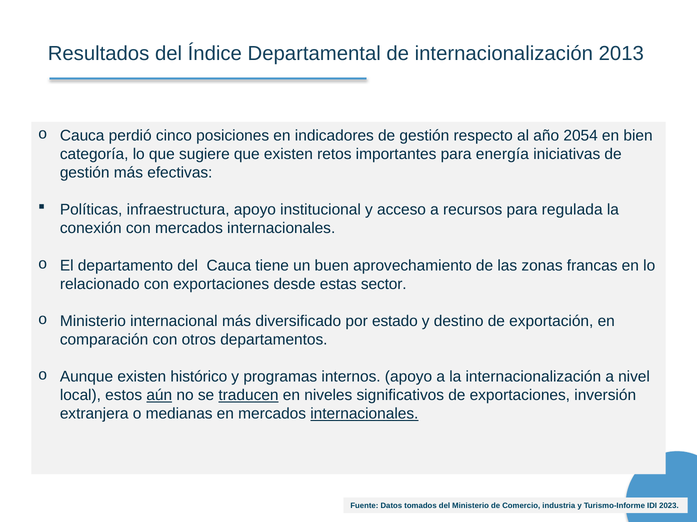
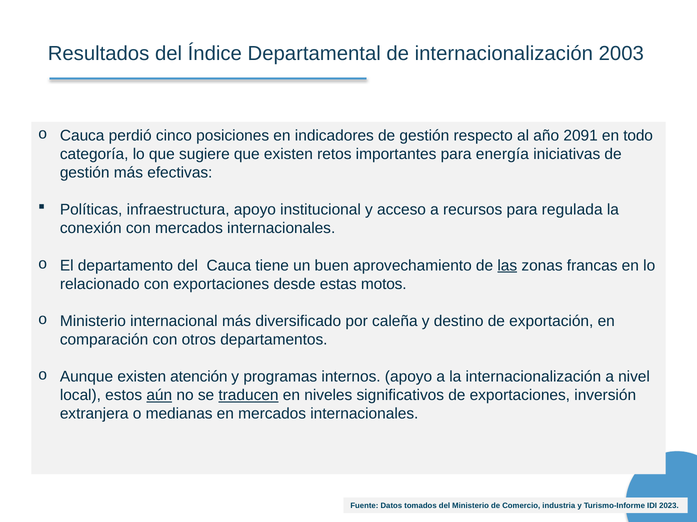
2013: 2013 -> 2003
2054: 2054 -> 2091
bien: bien -> todo
las underline: none -> present
sector: sector -> motos
estado: estado -> caleña
histórico: histórico -> atención
internacionales at (364, 414) underline: present -> none
